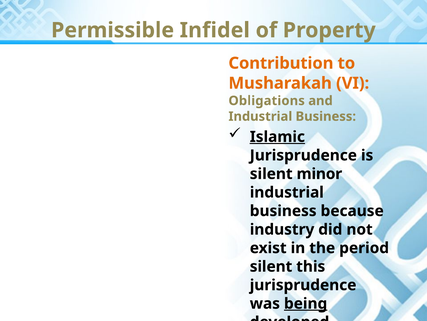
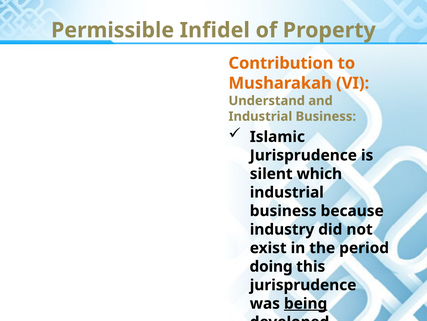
Obligations: Obligations -> Understand
Islamic underline: present -> none
minor: minor -> which
silent at (271, 266): silent -> doing
